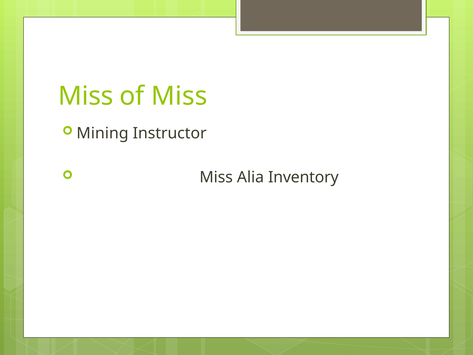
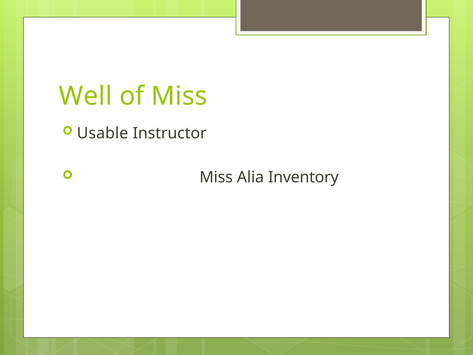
Miss at (86, 96): Miss -> Well
Mining: Mining -> Usable
